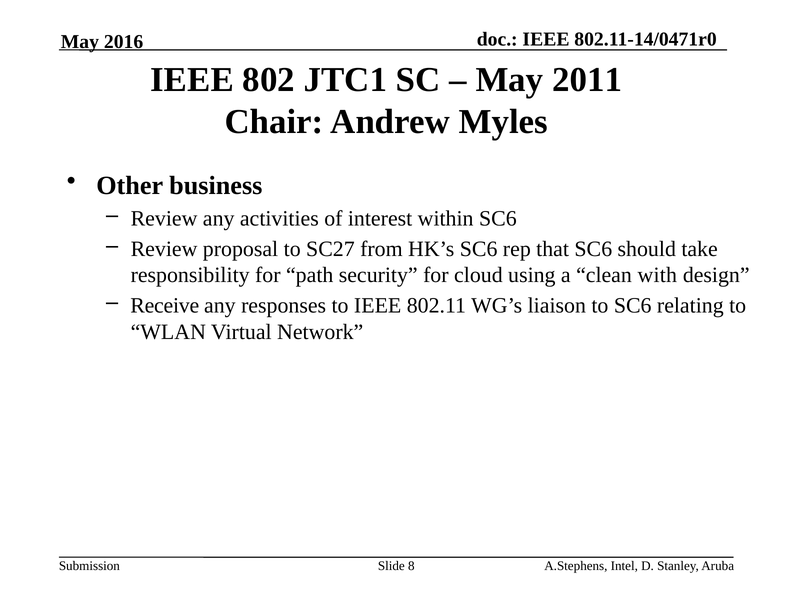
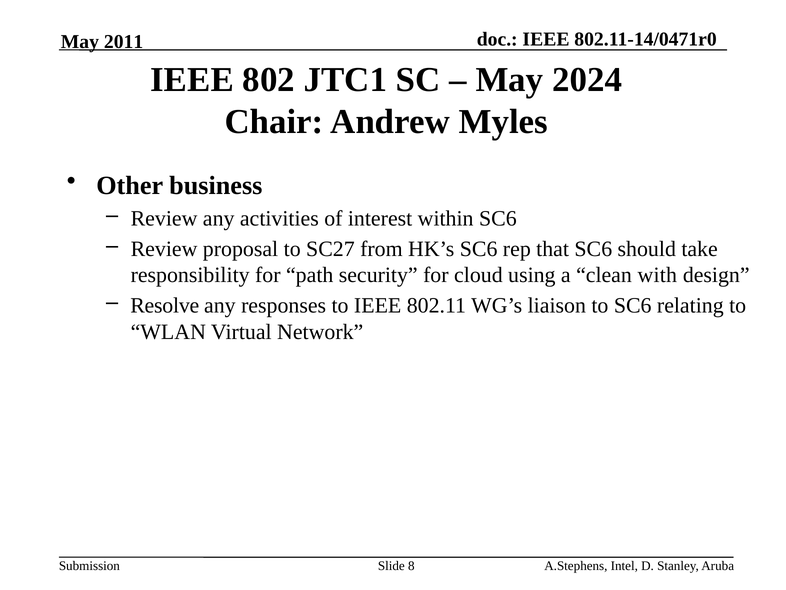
2016: 2016 -> 2011
2011: 2011 -> 2024
Receive: Receive -> Resolve
